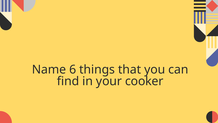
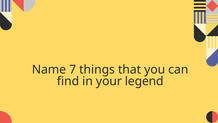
6: 6 -> 7
cooker: cooker -> legend
